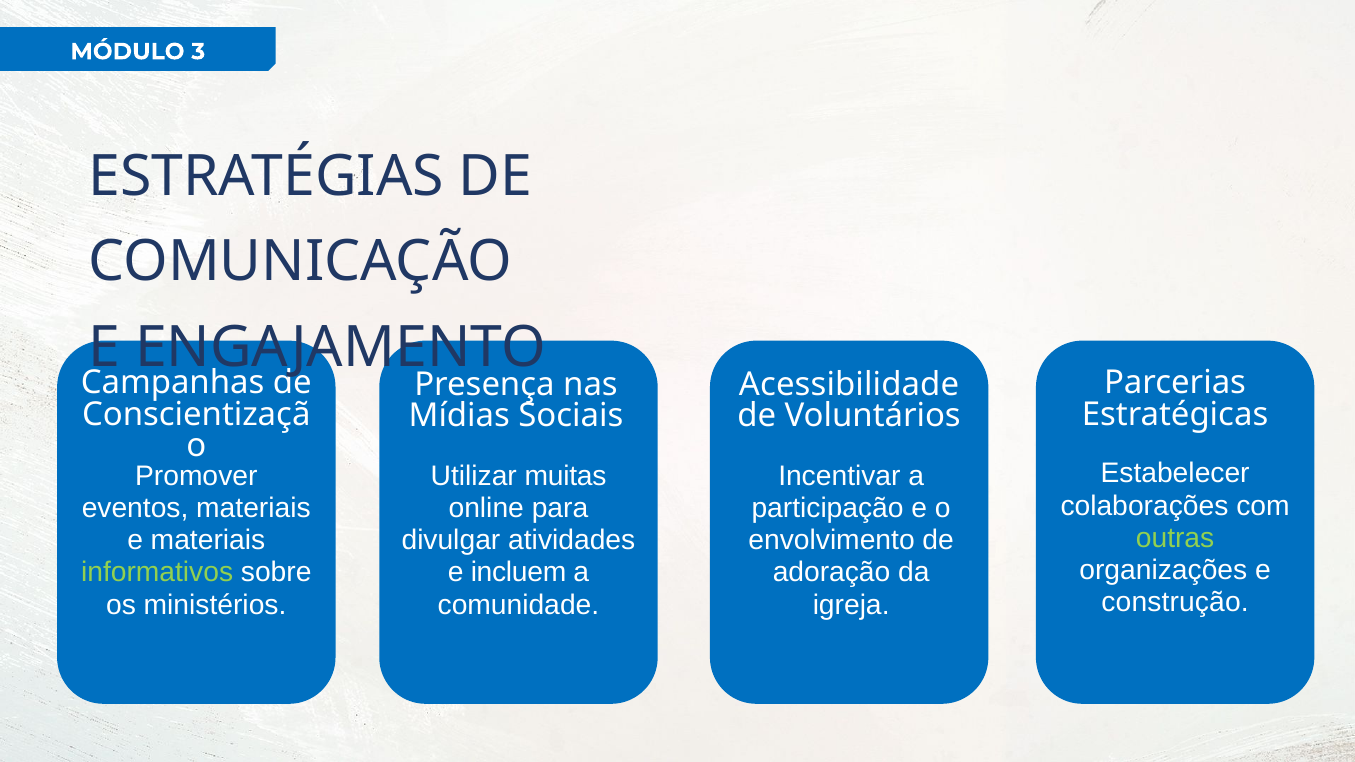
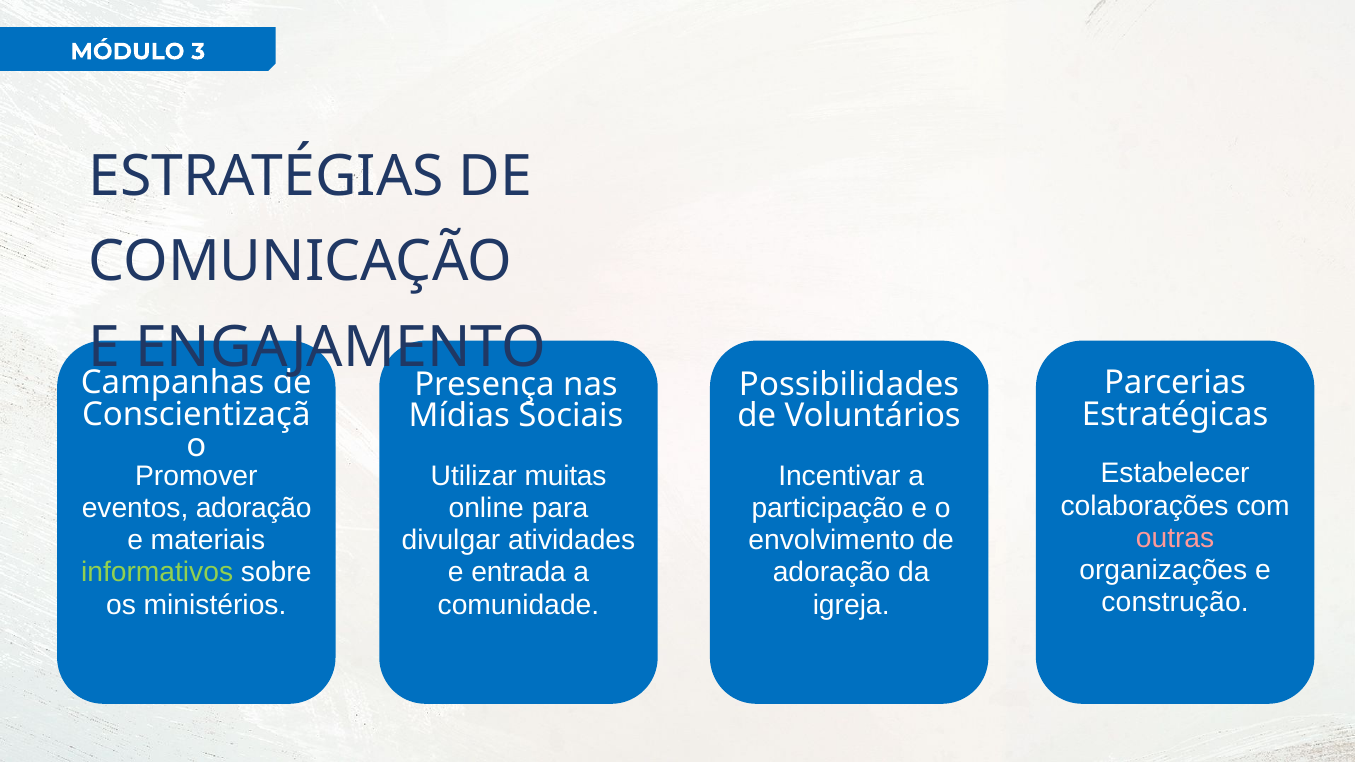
Acessibilidade: Acessibilidade -> Possibilidades
eventos materiais: materiais -> adoração
outras colour: light green -> pink
incluem: incluem -> entrada
